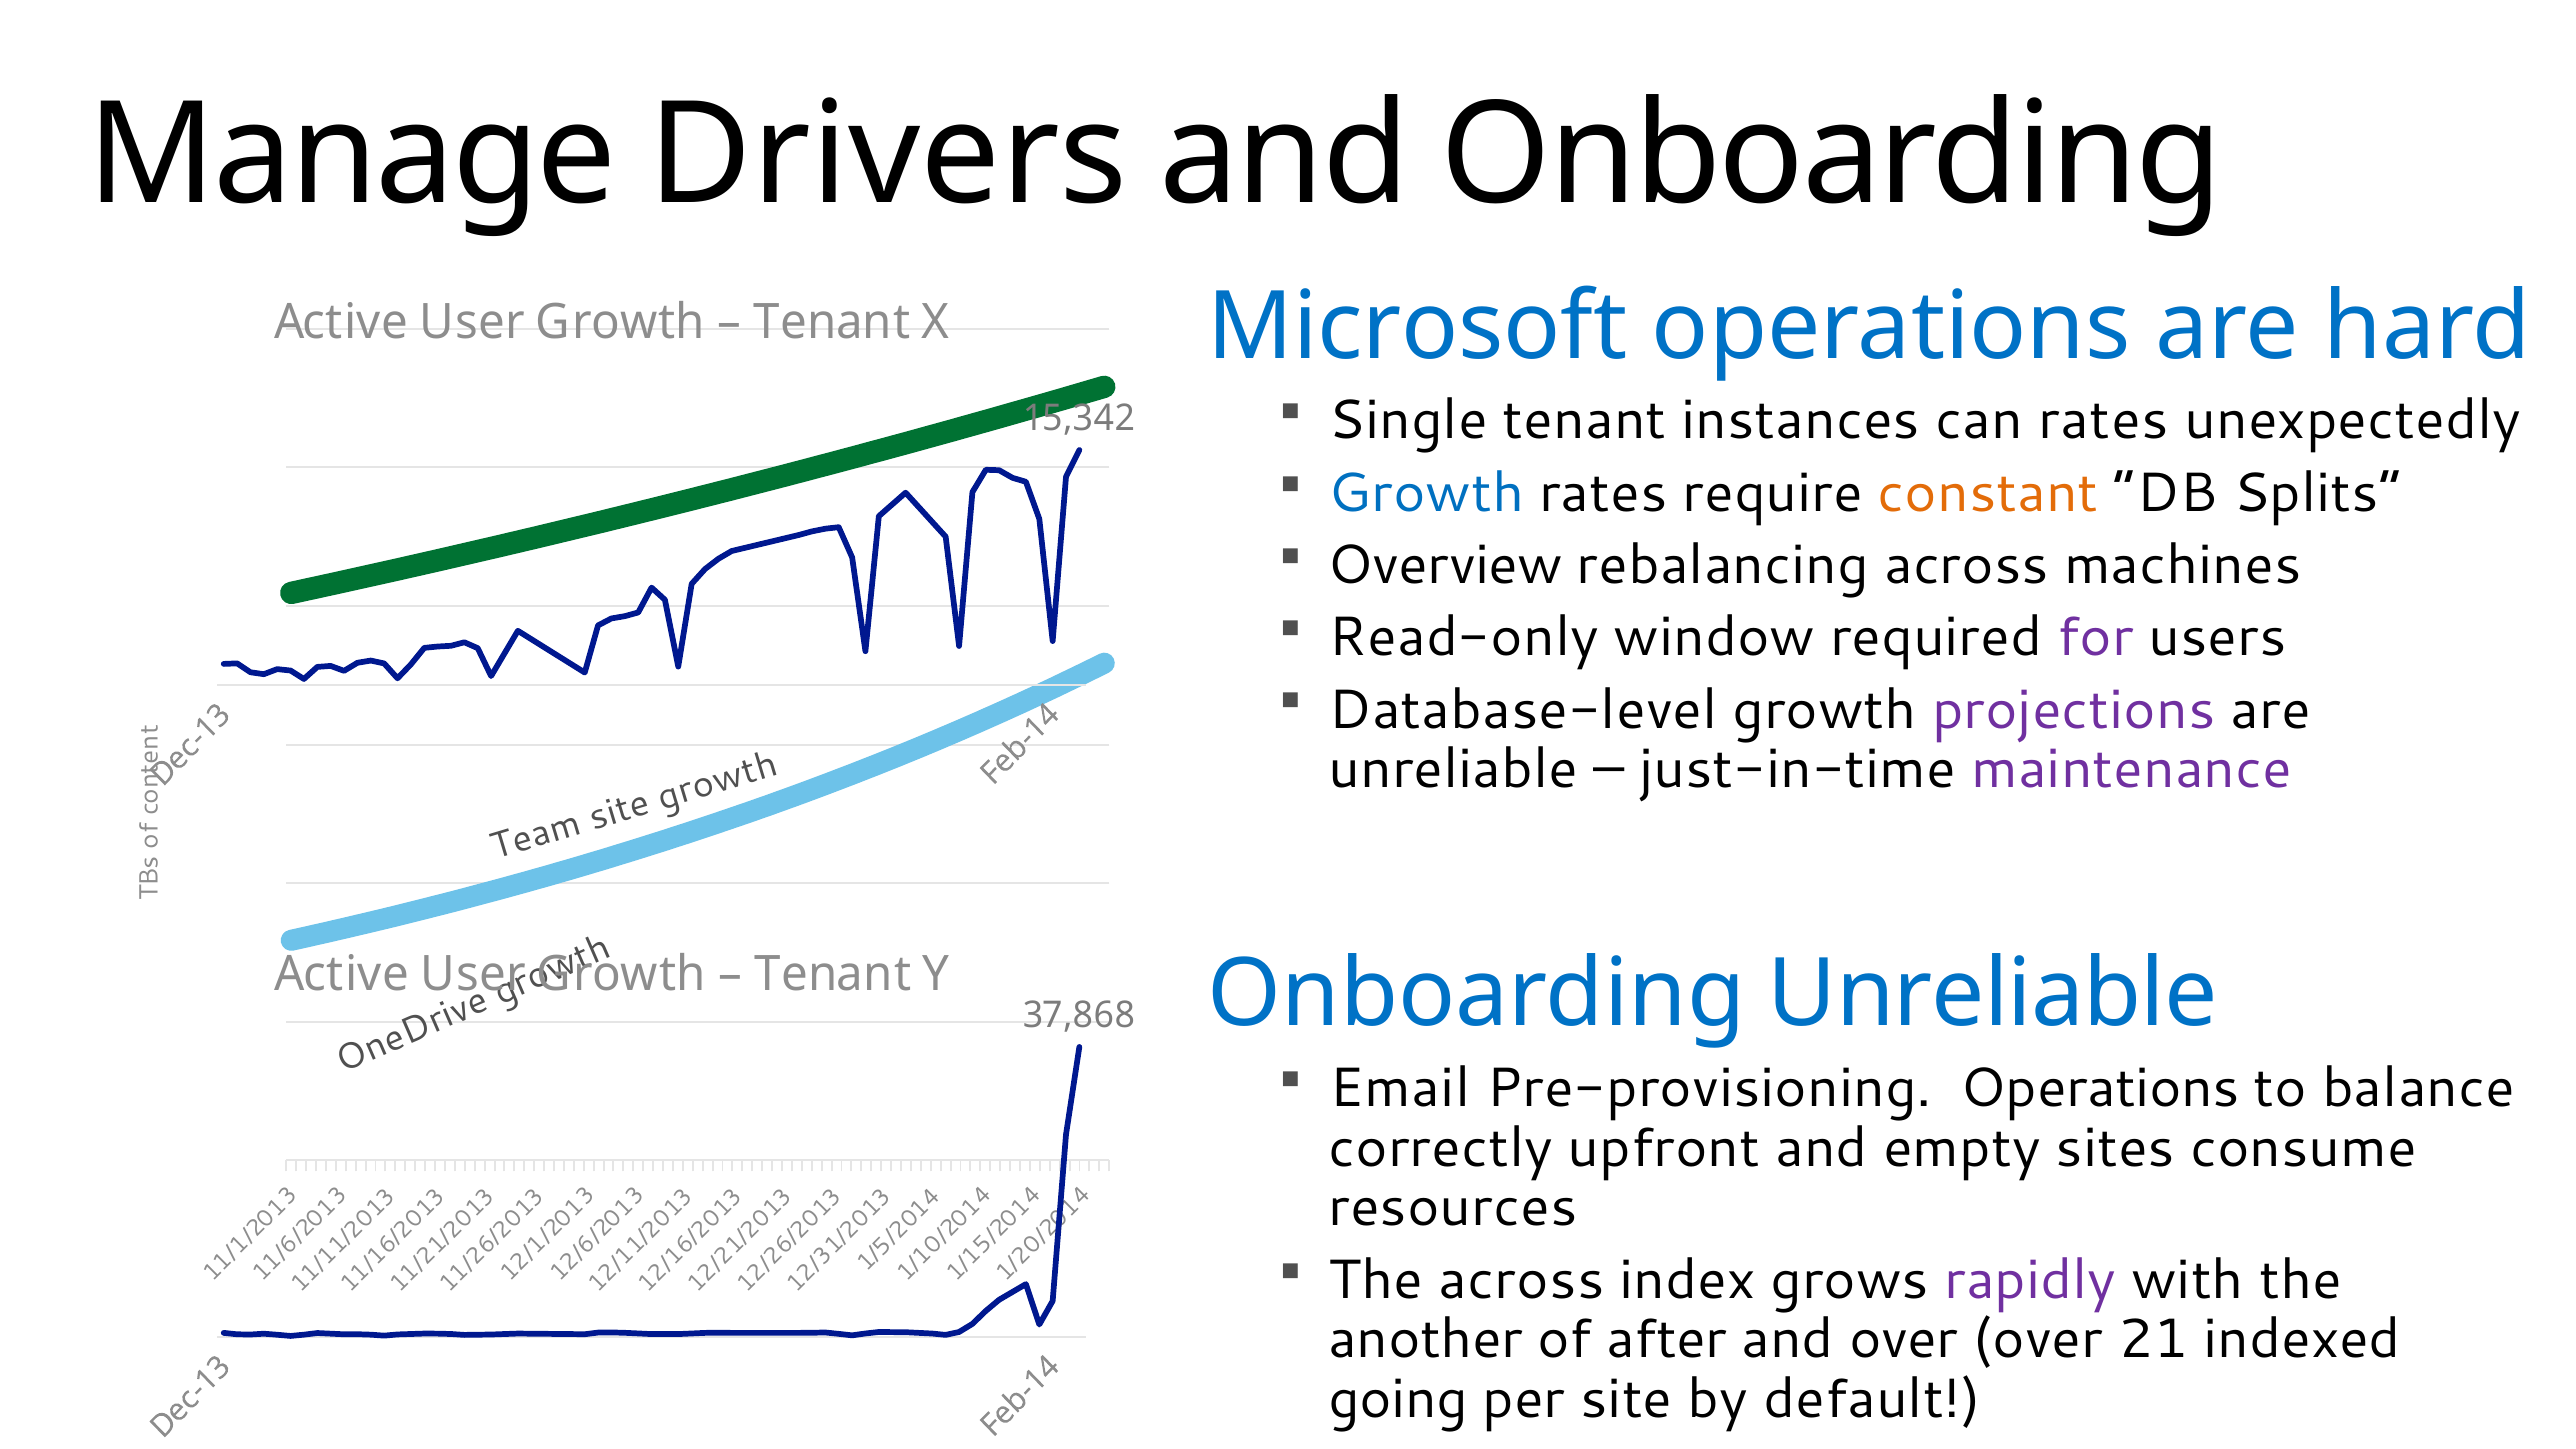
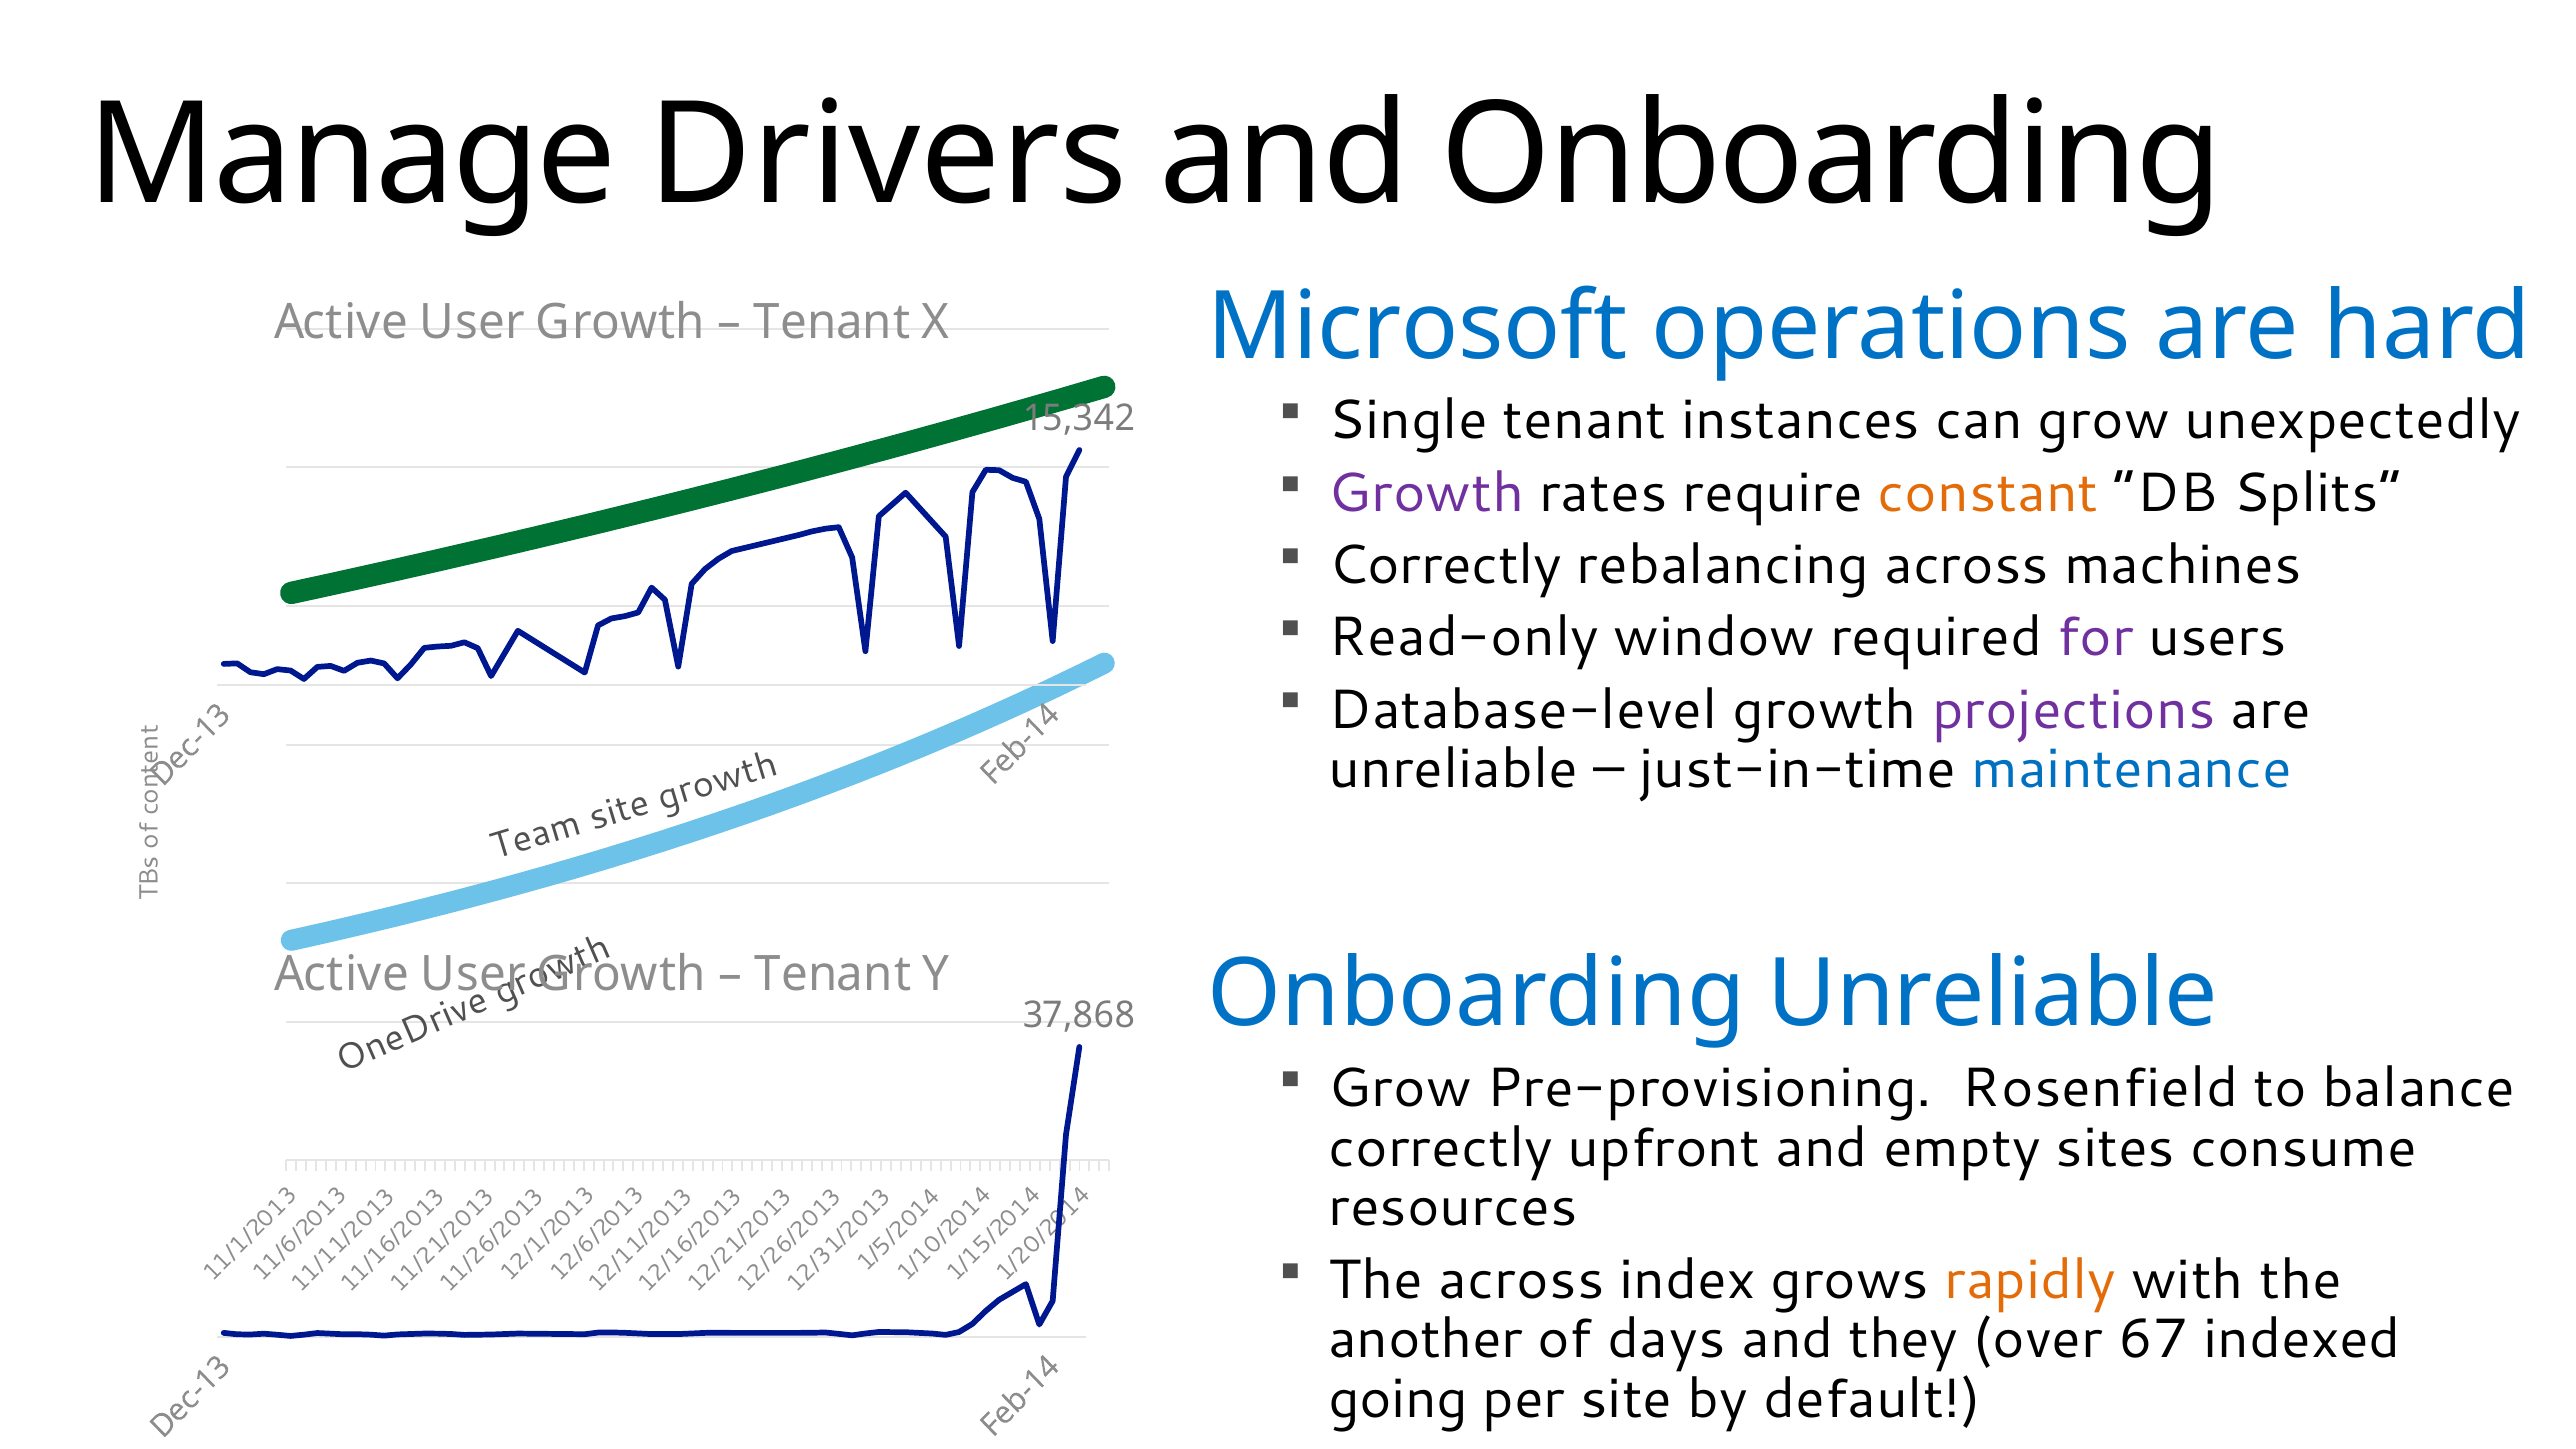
can rates: rates -> grow
Growth at (1427, 493) colour: blue -> purple
Overview at (1446, 565): Overview -> Correctly
maintenance colour: purple -> blue
Email at (1400, 1088): Email -> Grow
Pre-provisioning Operations: Operations -> Rosenfield
rapidly colour: purple -> orange
after: after -> days
and over: over -> they
21: 21 -> 67
